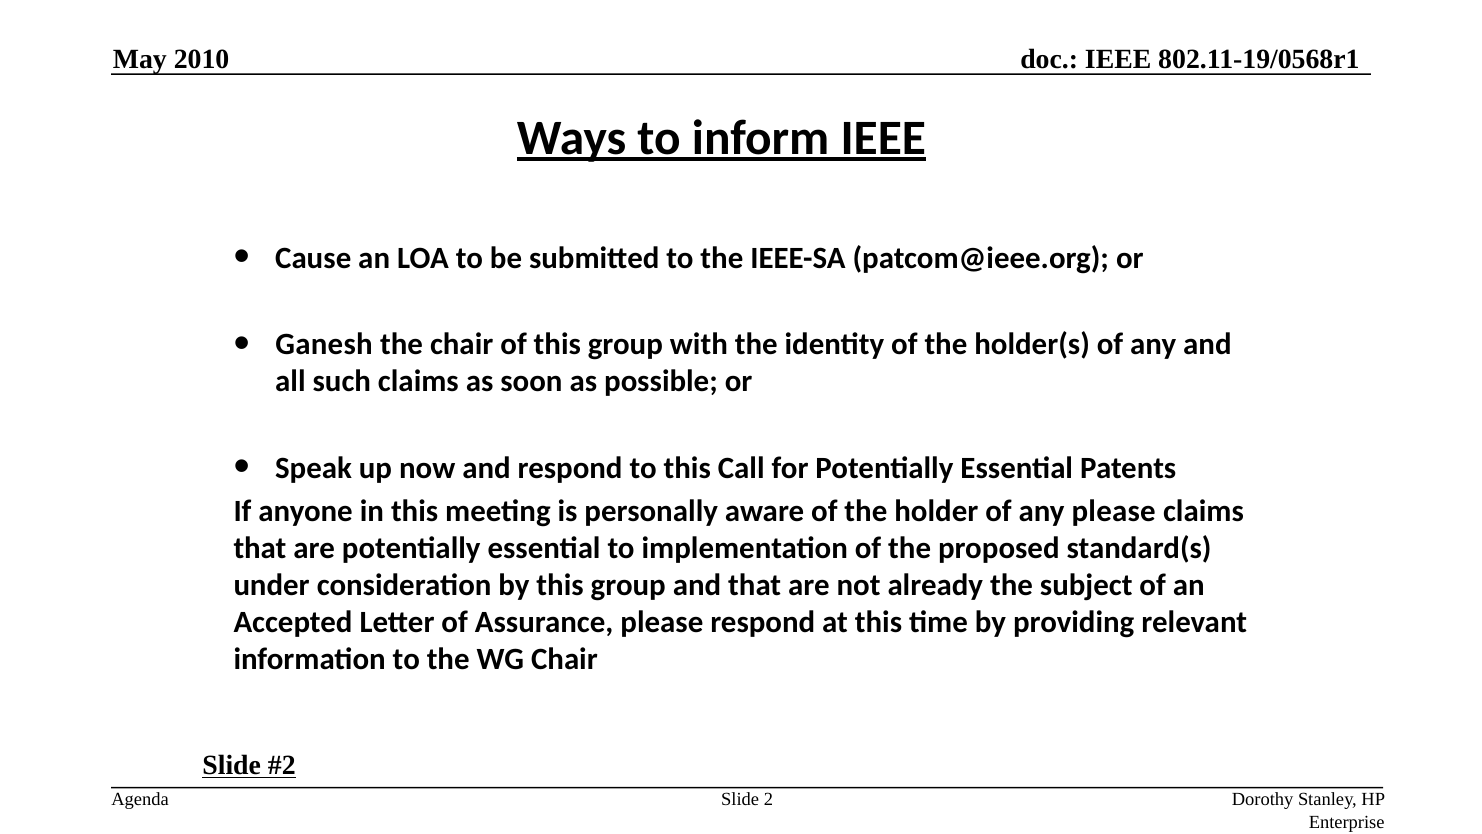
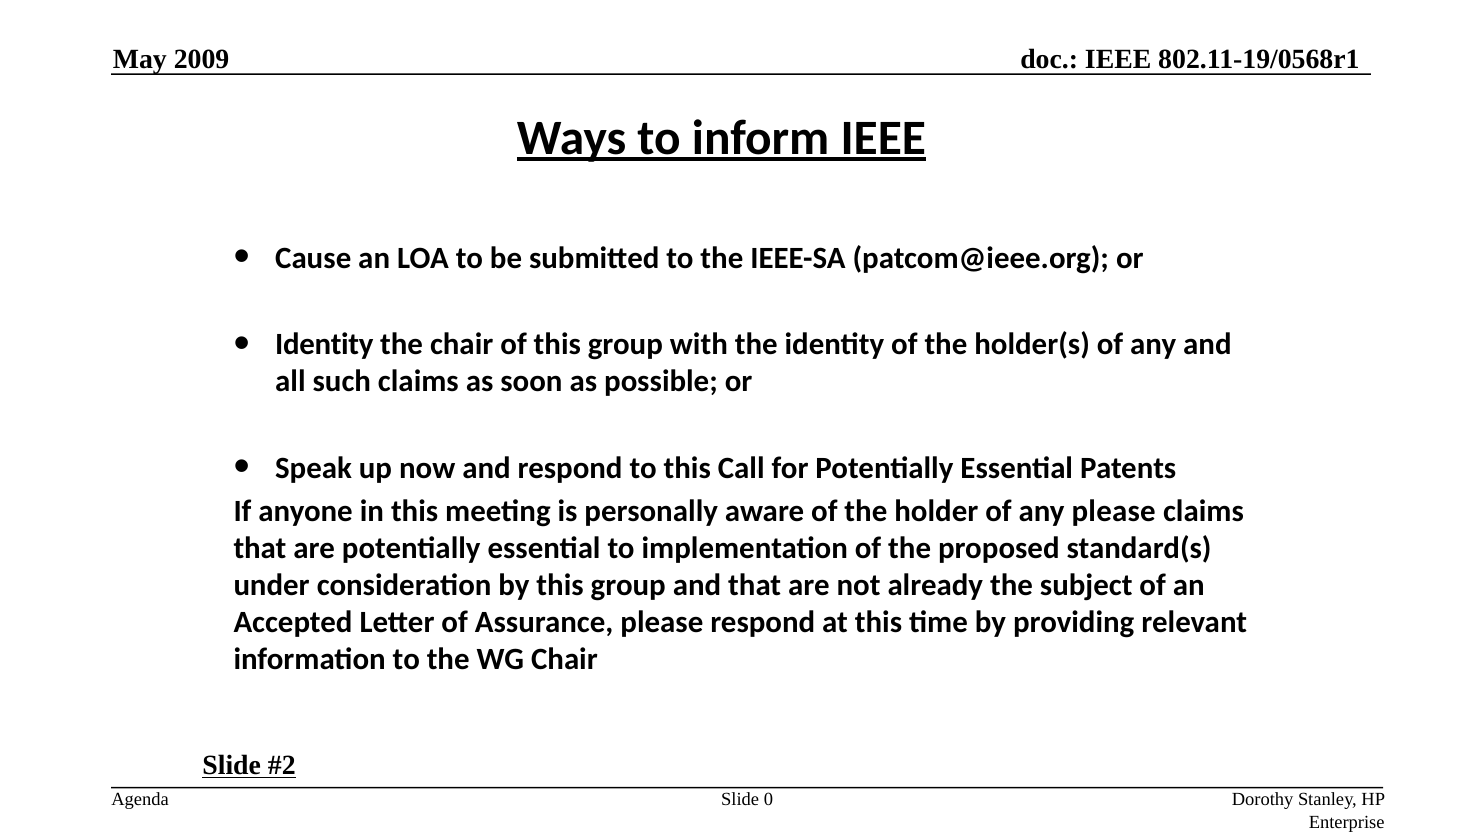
2010: 2010 -> 2009
Ganesh at (324, 344): Ganesh -> Identity
2: 2 -> 0
